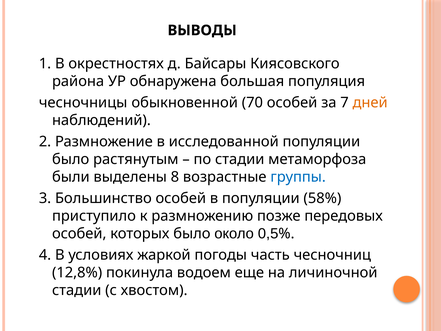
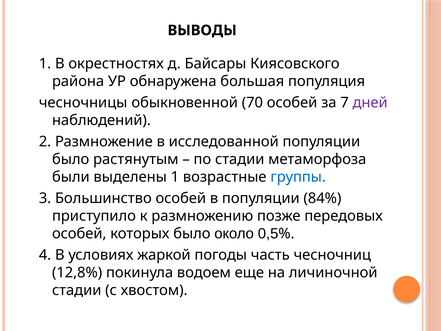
дней colour: orange -> purple
выделены 8: 8 -> 1
58%: 58% -> 84%
